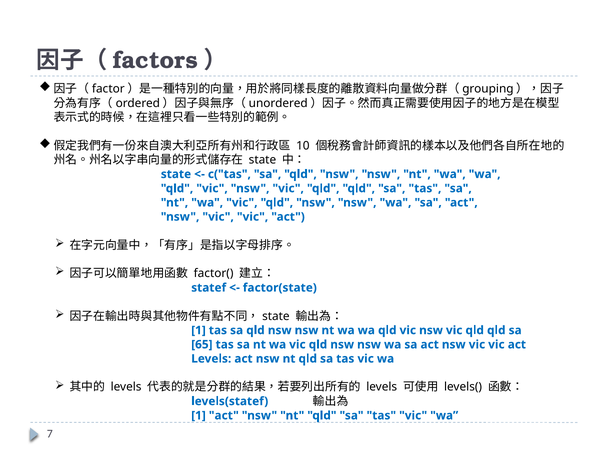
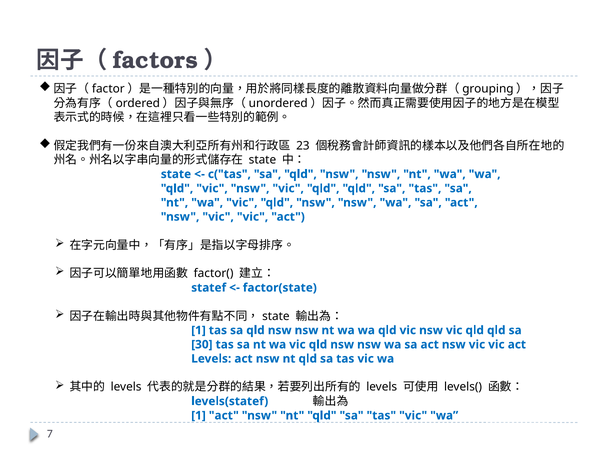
10: 10 -> 23
65: 65 -> 30
